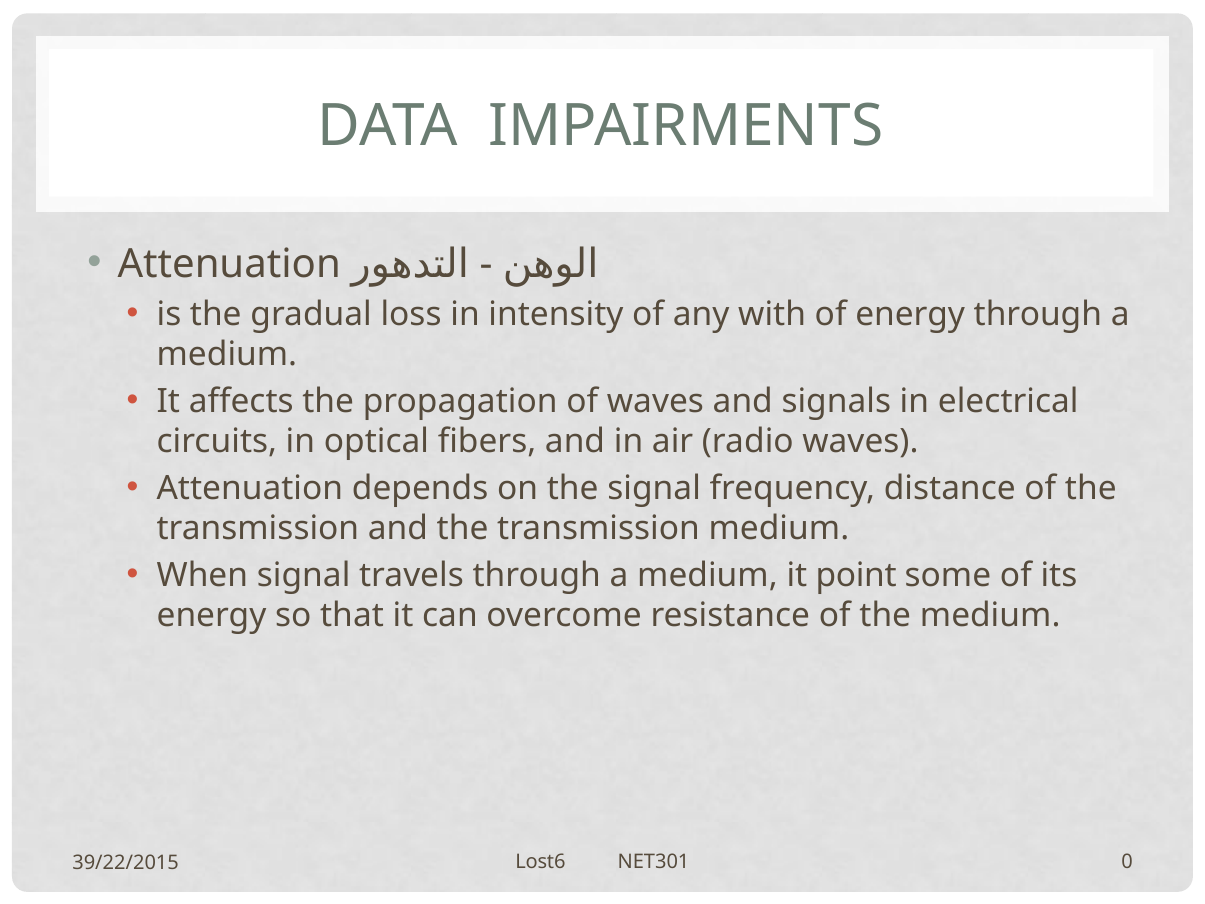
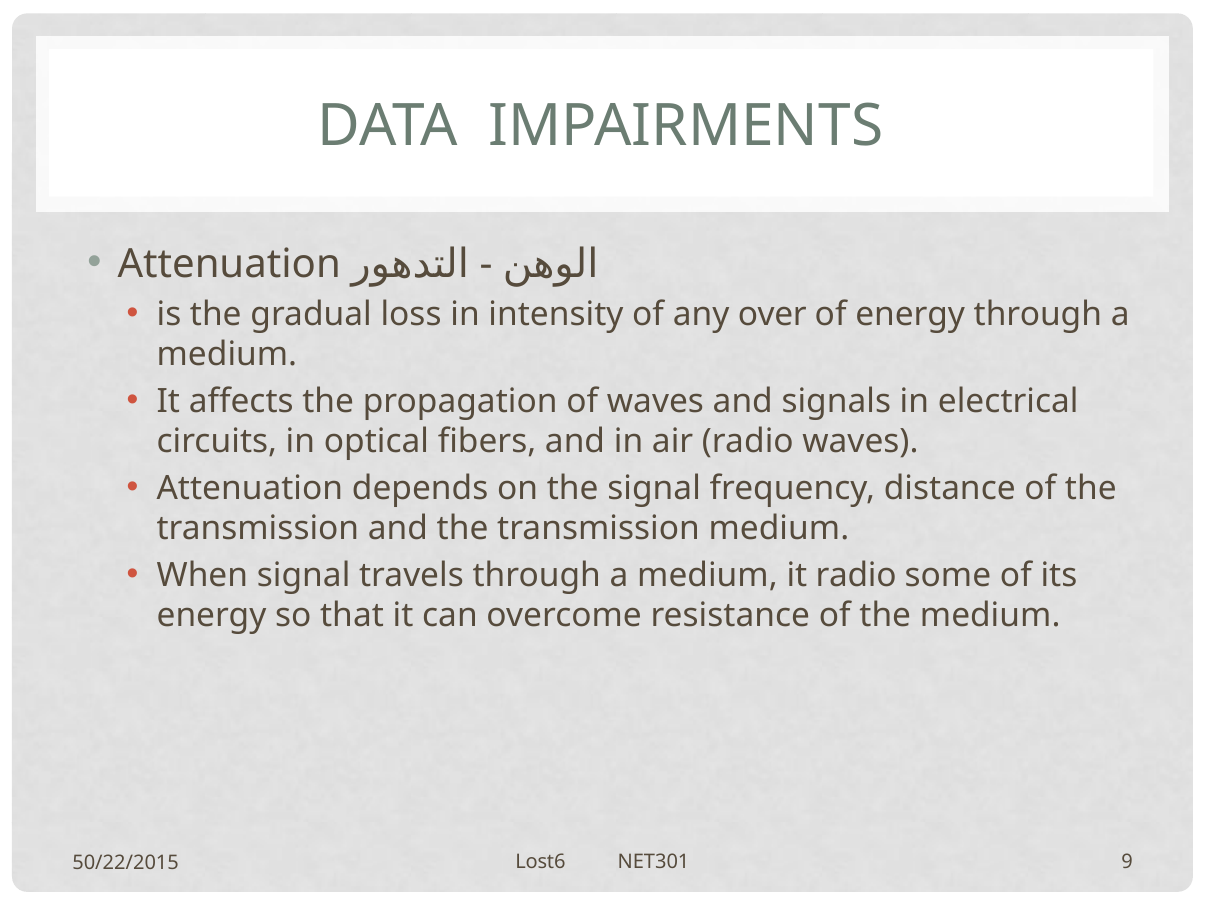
with: with -> over
it point: point -> radio
0: 0 -> 9
39/22/2015: 39/22/2015 -> 50/22/2015
